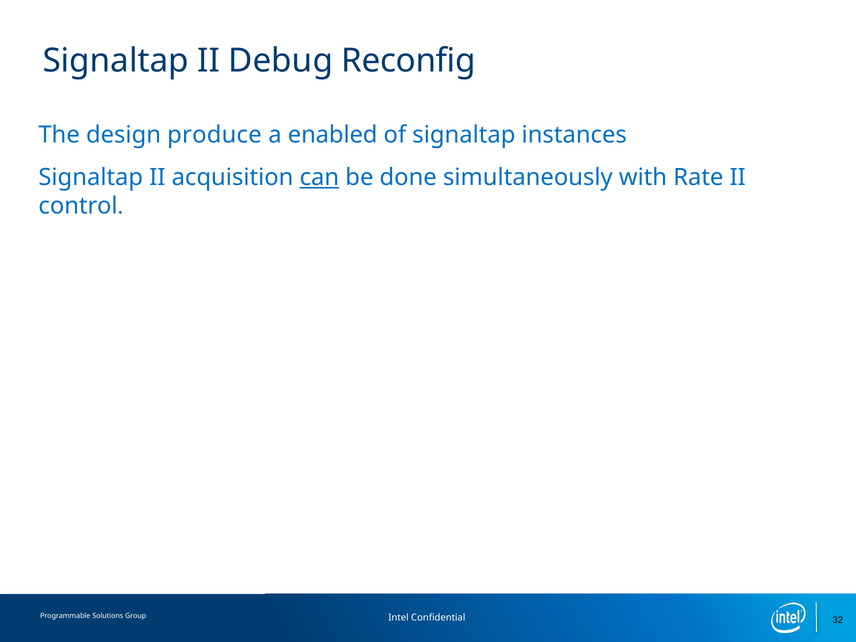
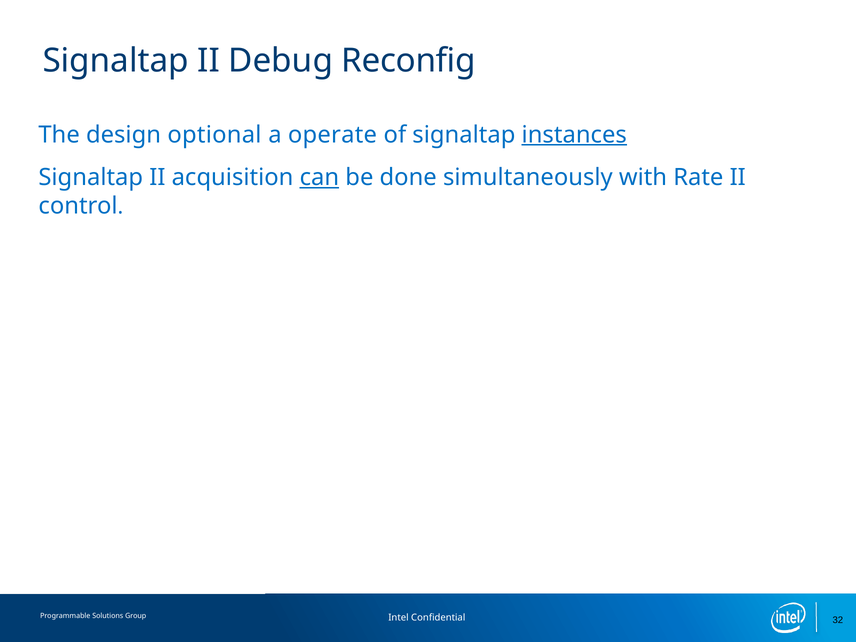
produce: produce -> optional
enabled: enabled -> operate
instances underline: none -> present
